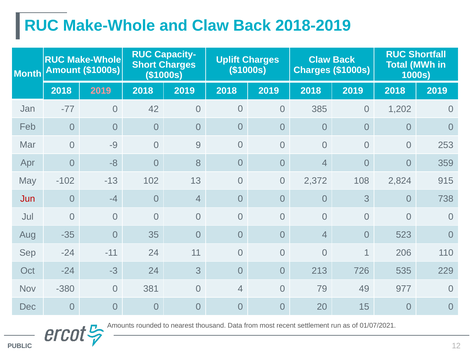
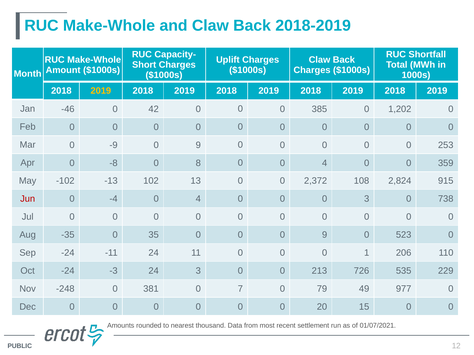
2019 at (101, 91) colour: pink -> yellow
-77: -77 -> -46
0 0 0 4: 4 -> 9
-380: -380 -> -248
381 0 4: 4 -> 7
